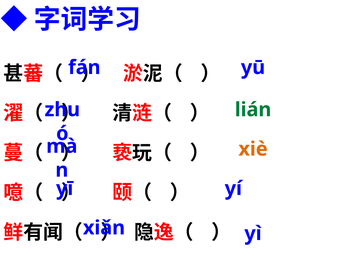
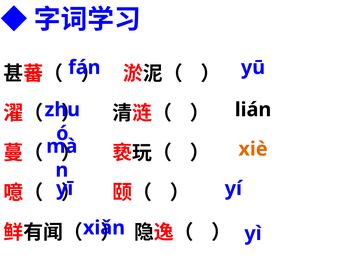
lián colour: green -> black
